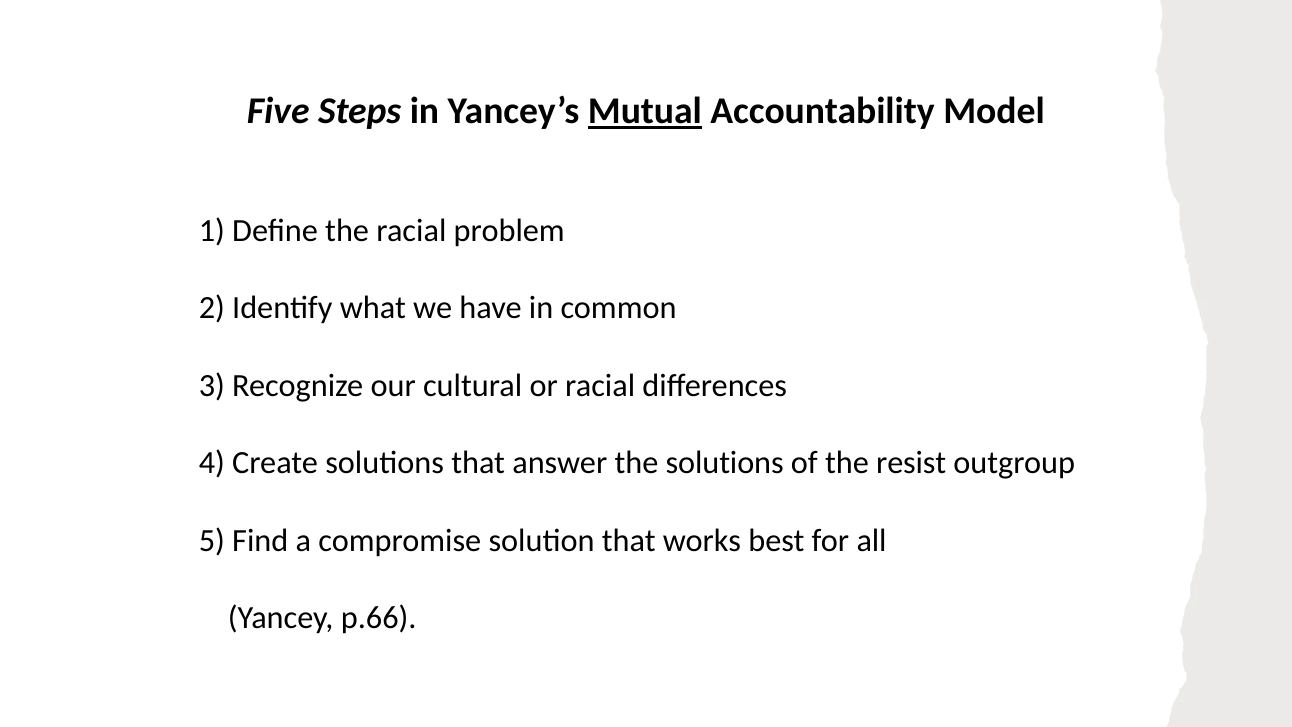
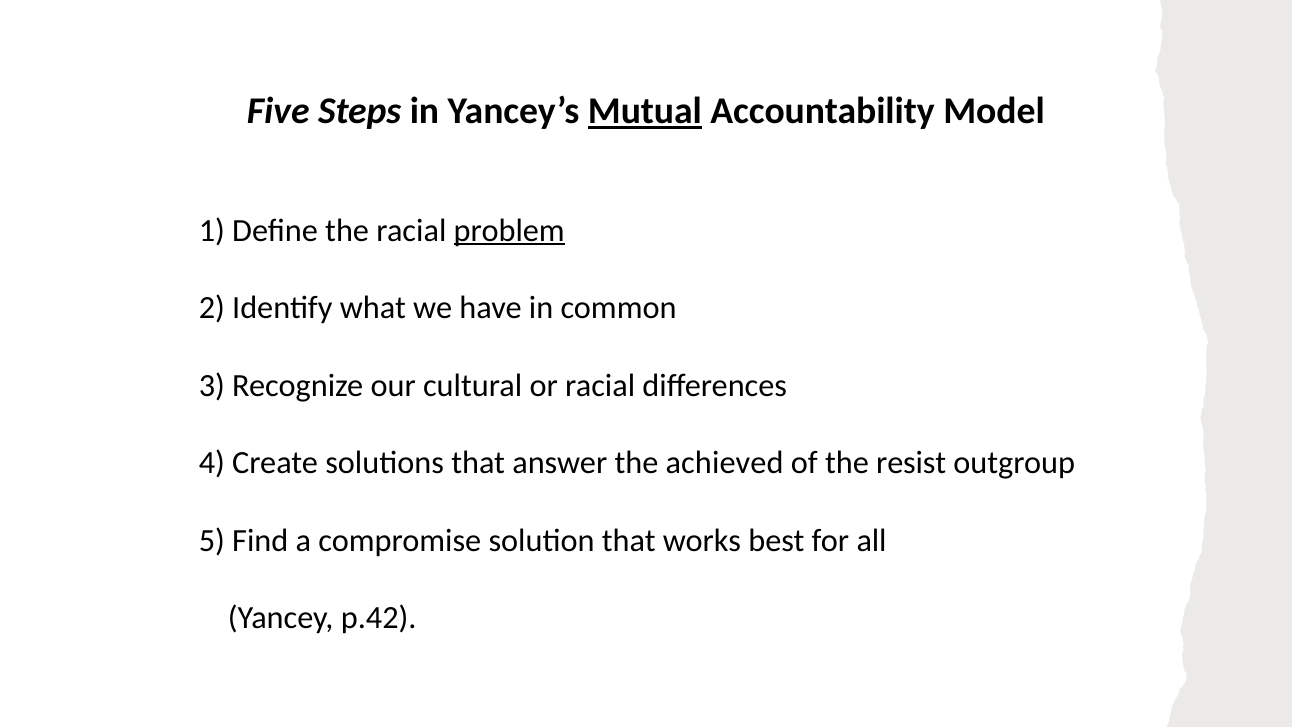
problem underline: none -> present
the solutions: solutions -> achieved
p.66: p.66 -> p.42
